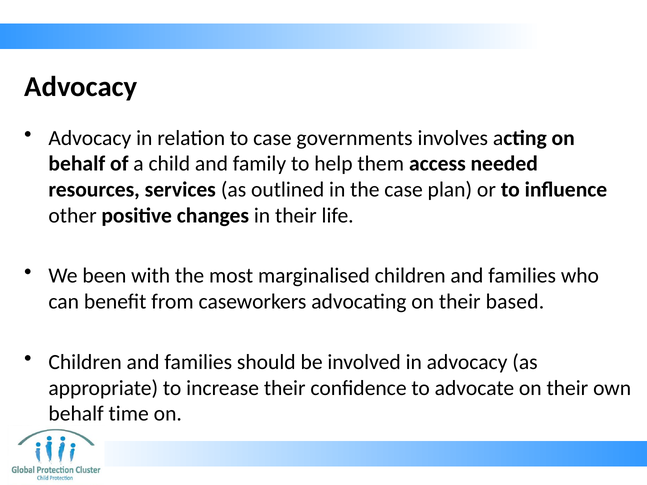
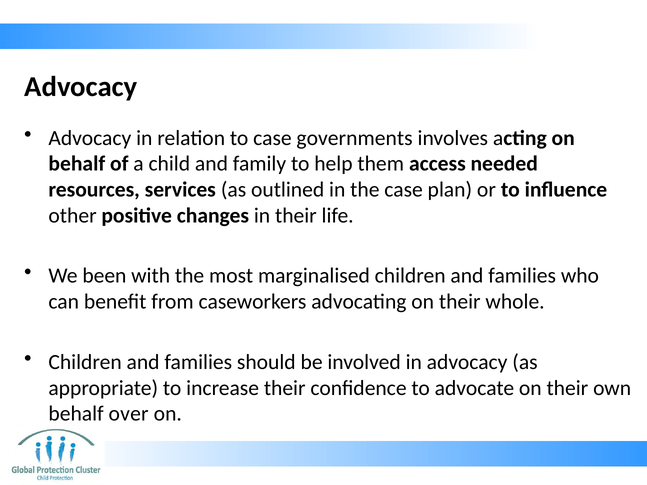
based: based -> whole
time: time -> over
